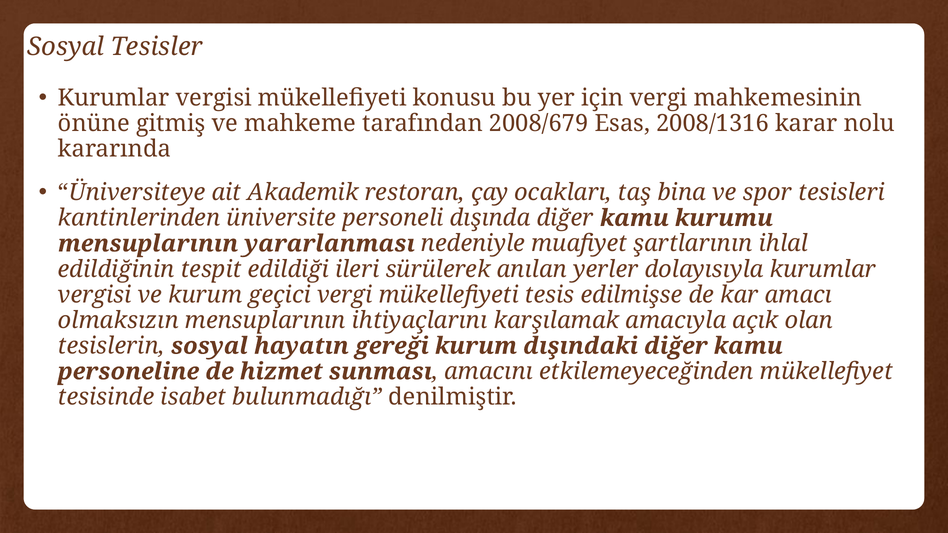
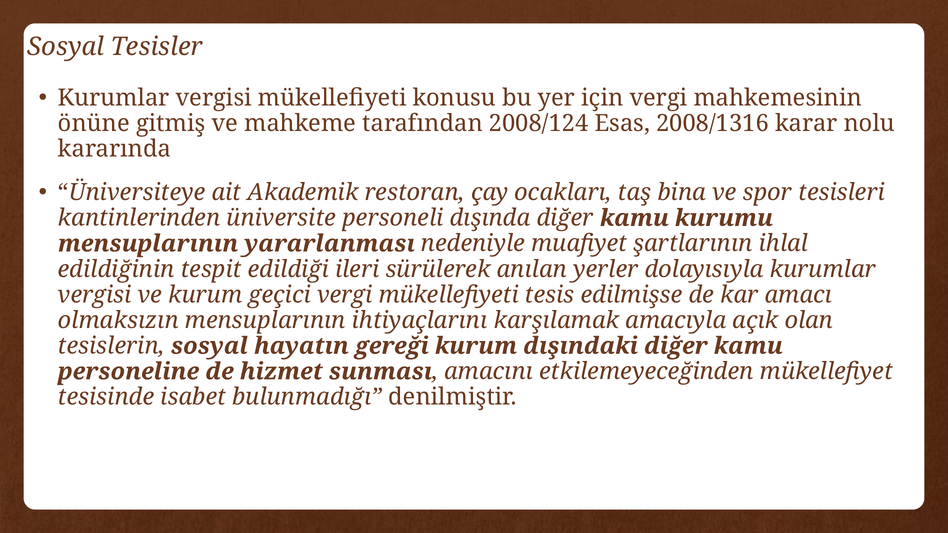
2008/679: 2008/679 -> 2008/124
